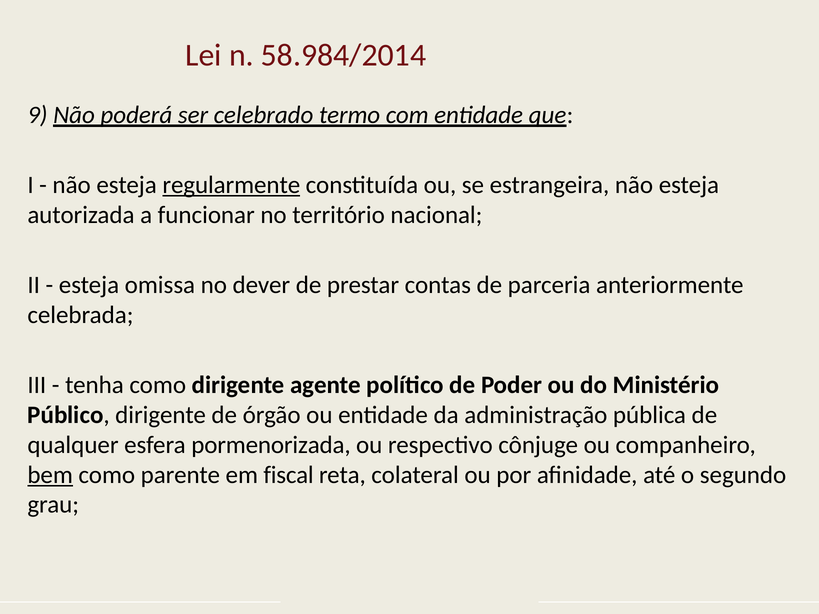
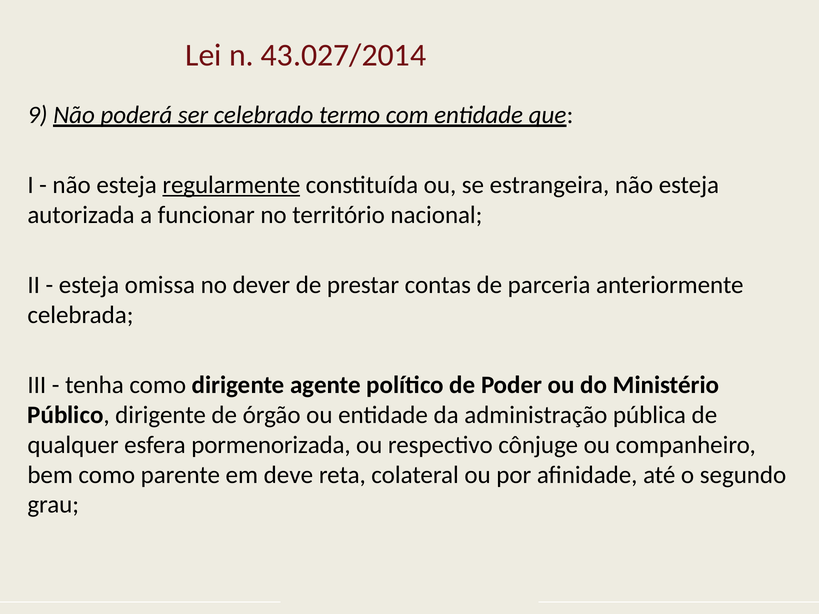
58.984/2014: 58.984/2014 -> 43.027/2014
bem underline: present -> none
fiscal: fiscal -> deve
